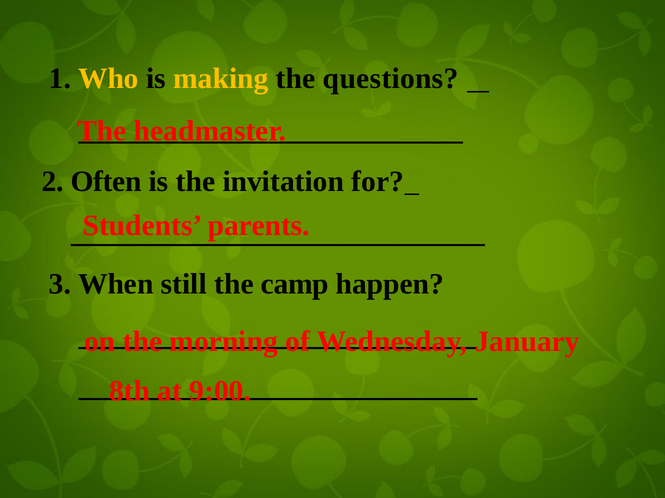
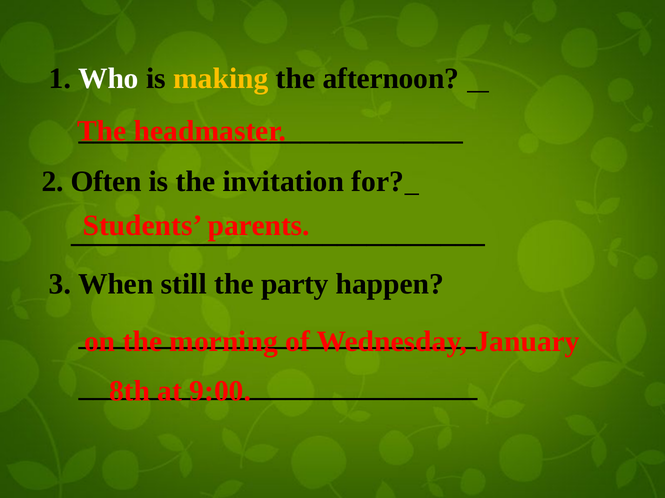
Who colour: yellow -> white
questions: questions -> afternoon
camp: camp -> party
